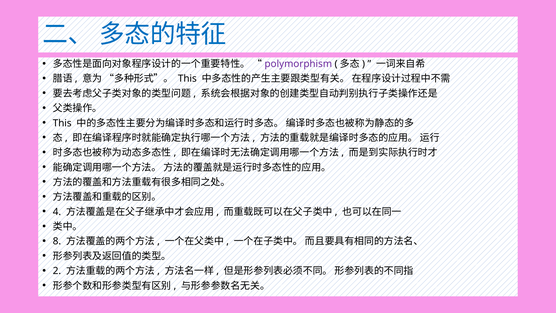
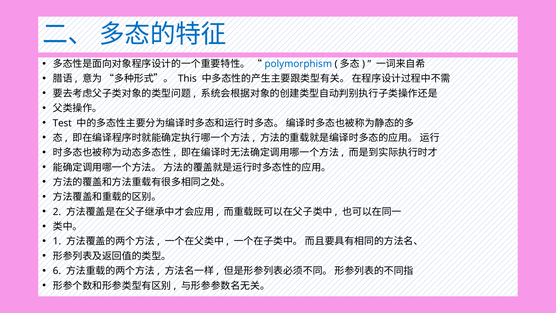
polymorphism colour: purple -> blue
This at (62, 123): This -> Test
4: 4 -> 2
8: 8 -> 1
2: 2 -> 6
